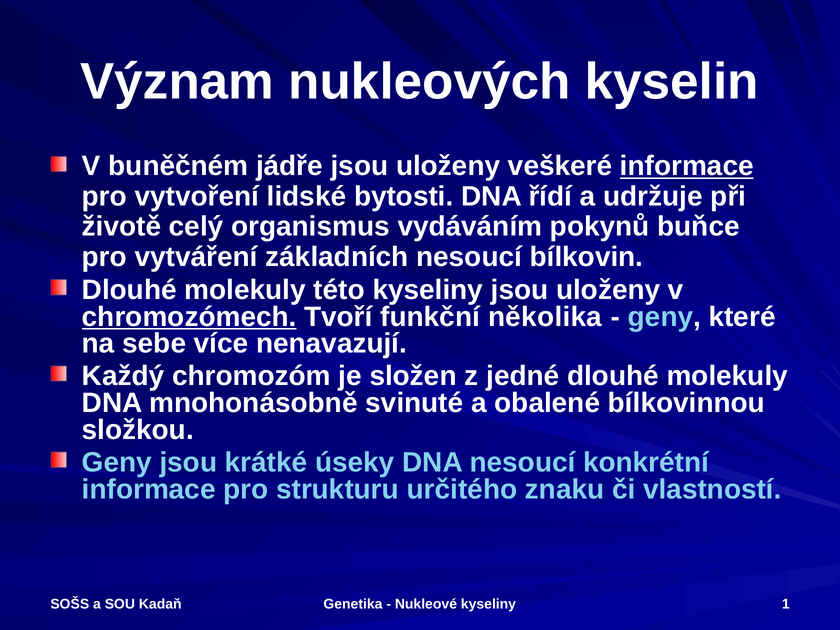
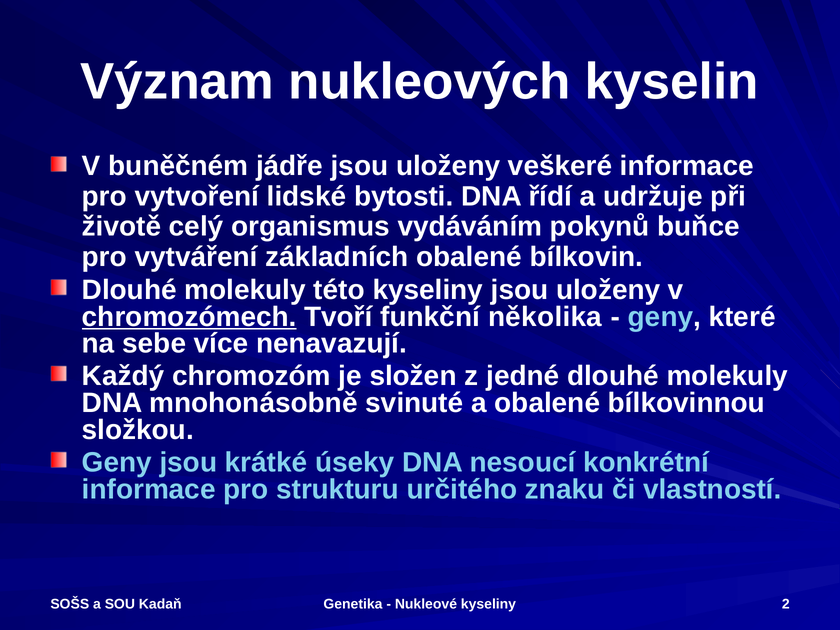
informace at (687, 166) underline: present -> none
základních nesoucí: nesoucí -> obalené
1: 1 -> 2
